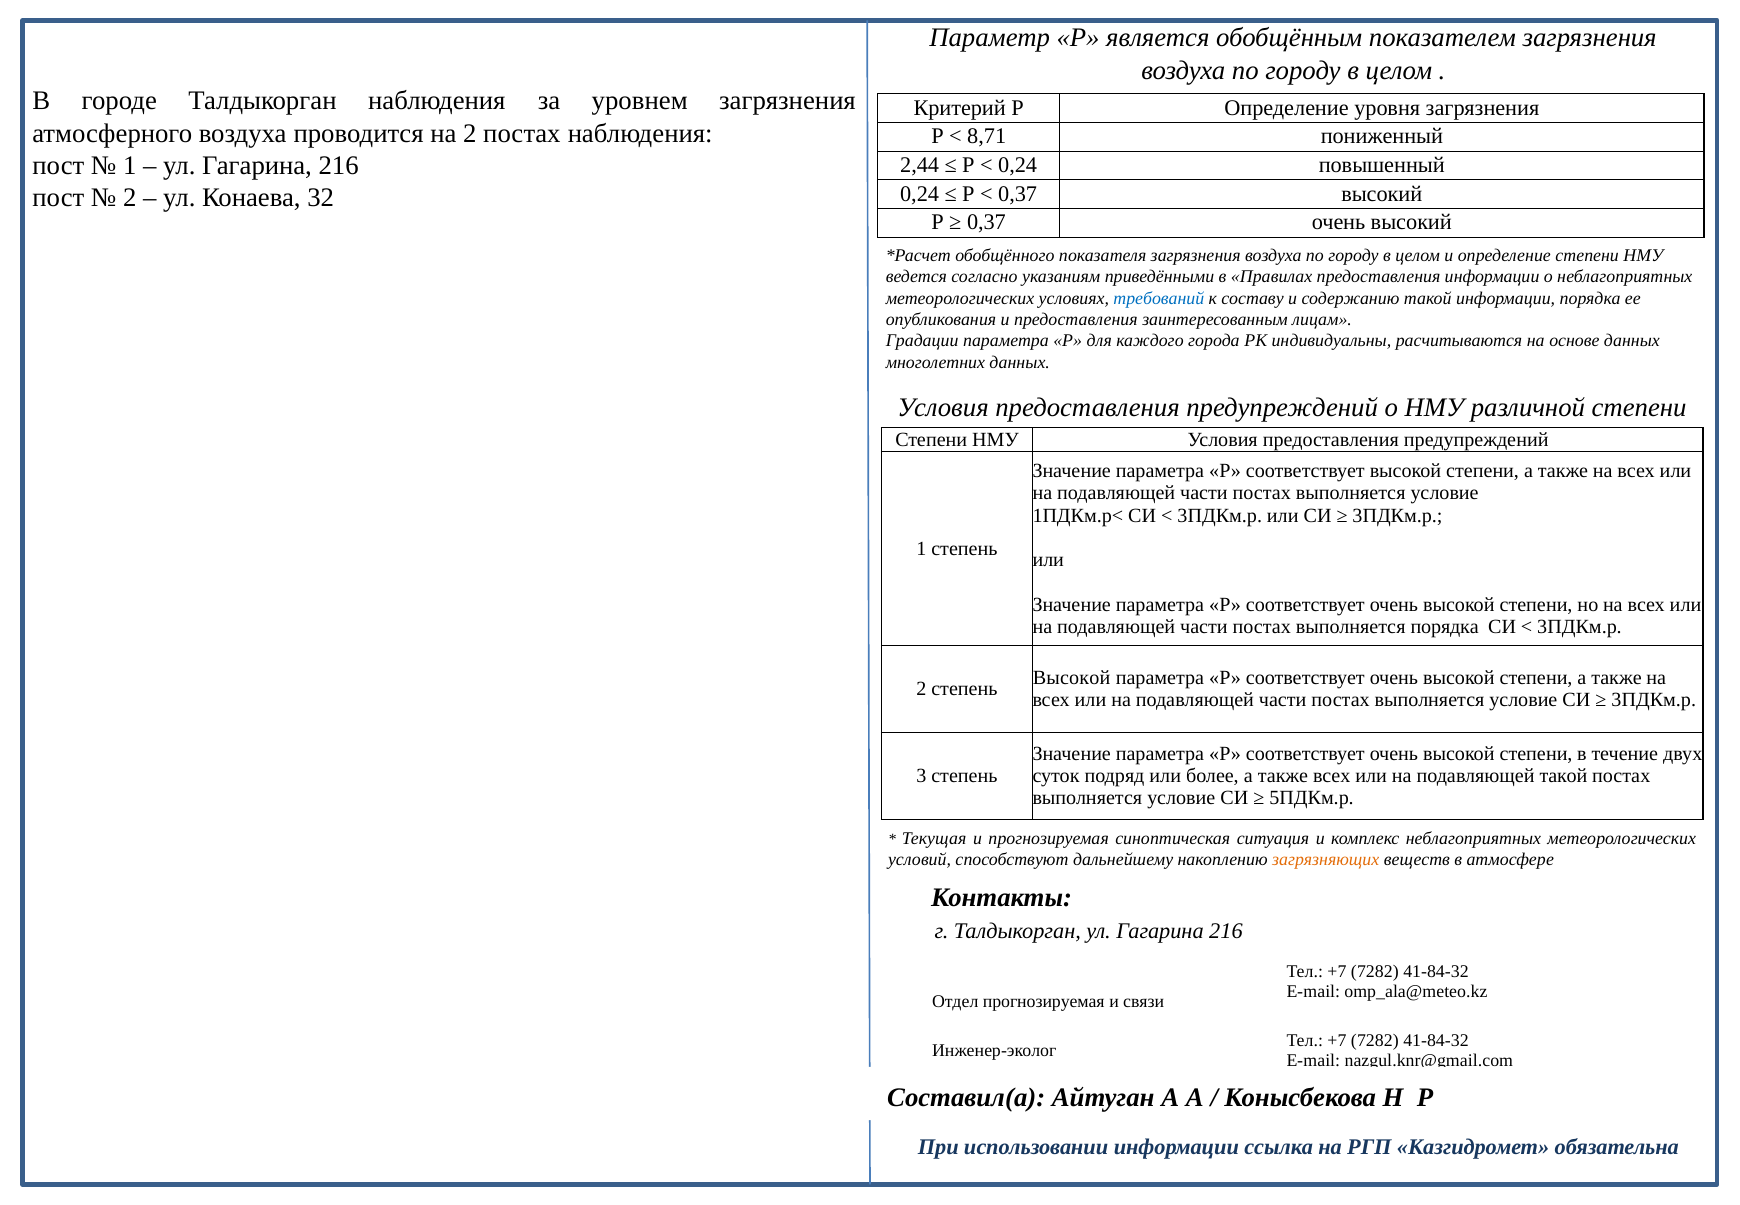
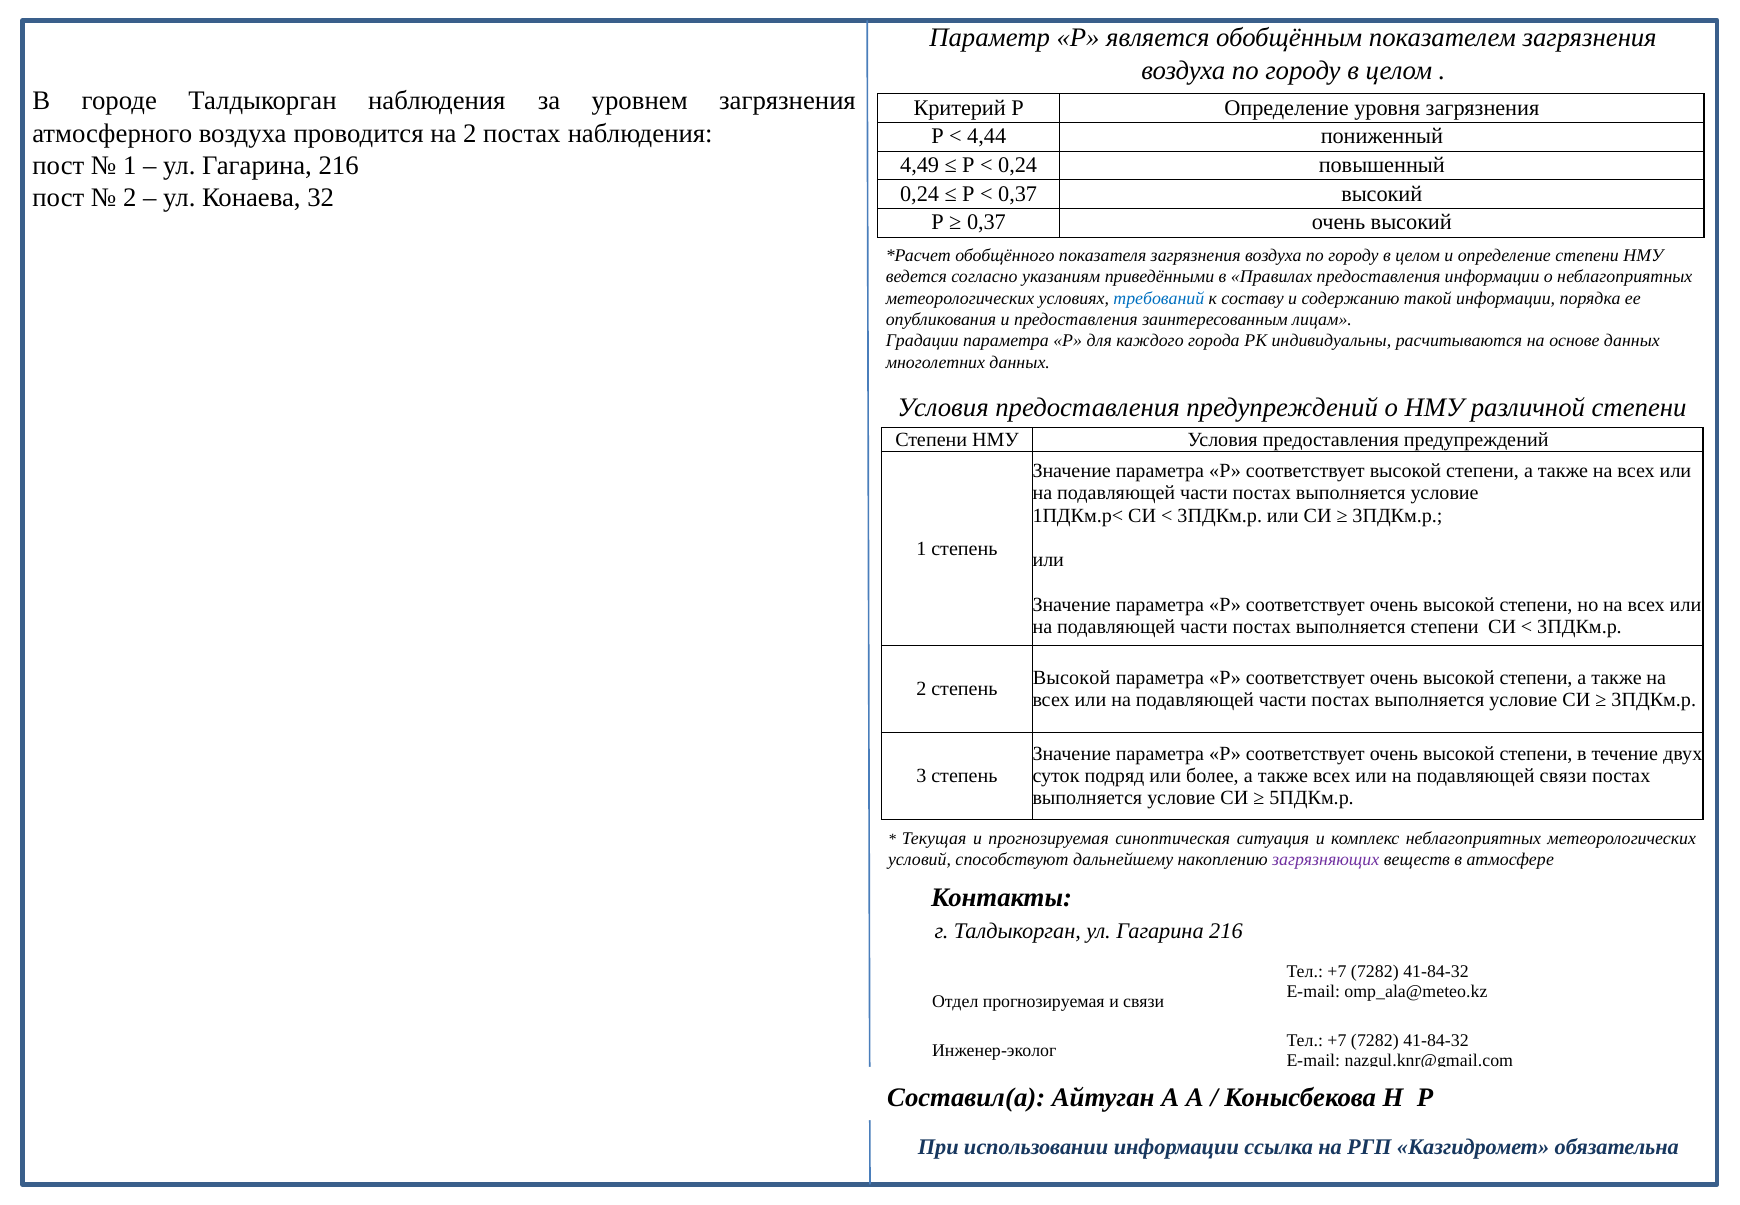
8,71: 8,71 -> 4,44
2,44: 2,44 -> 4,49
выполняется порядка: порядка -> степени
подавляющей такой: такой -> связи
загрязняющих colour: orange -> purple
